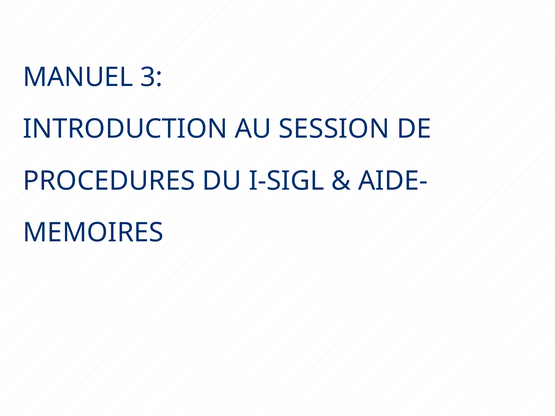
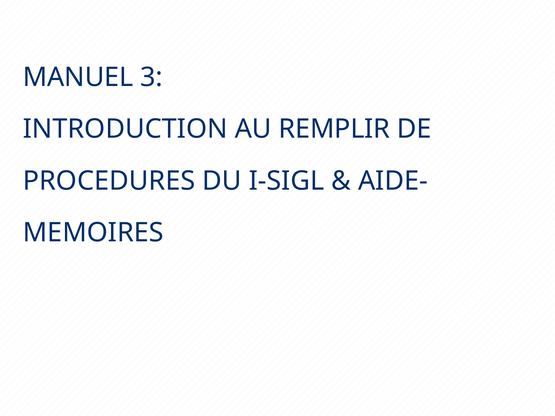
SESSION: SESSION -> REMPLIR
